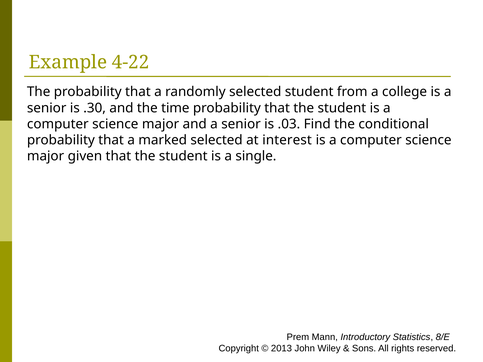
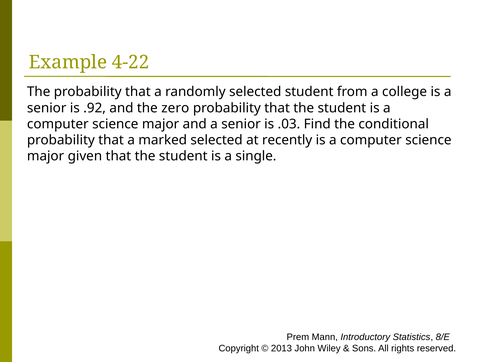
.30: .30 -> .92
time: time -> zero
interest: interest -> recently
